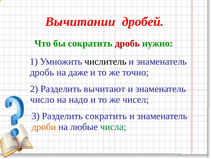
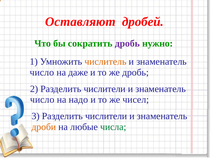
Вычитании: Вычитании -> Оставляют
дробь at (127, 43) colour: red -> purple
числитель colour: black -> orange
дробь at (42, 72): дробь -> число
же точно: точно -> дробь
2 Разделить вычитают: вычитают -> числители
3 Разделить сократить: сократить -> числители
